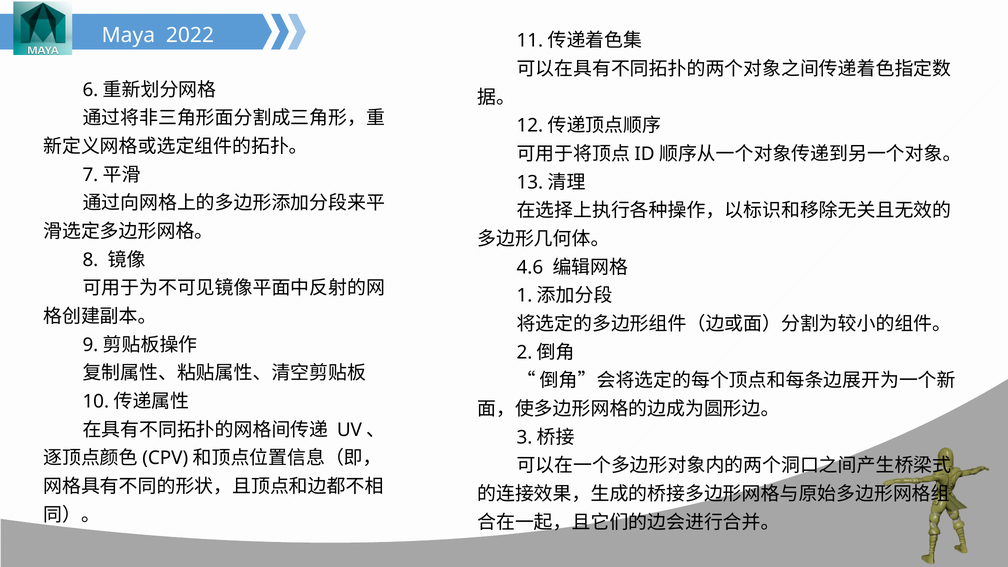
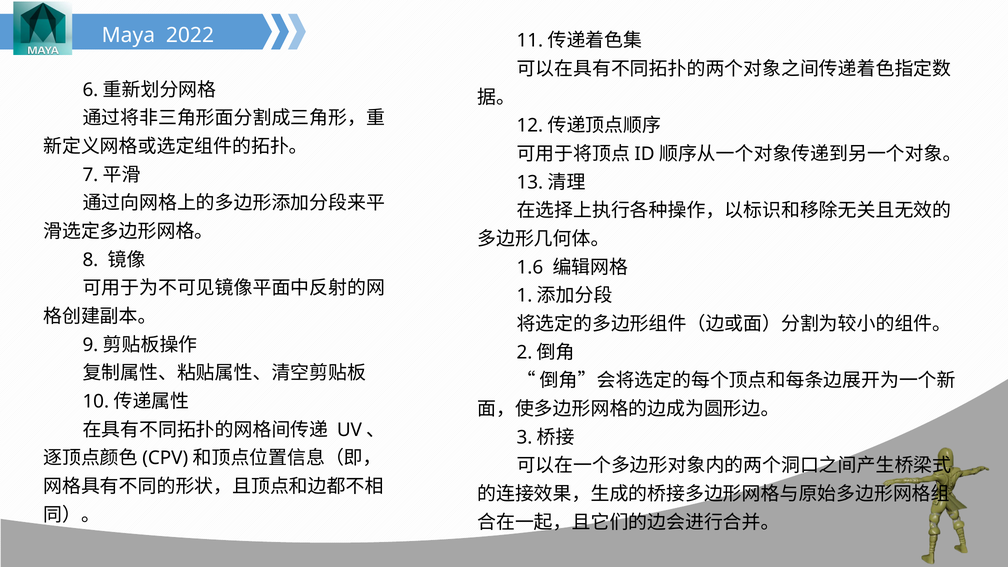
4.6: 4.6 -> 1.6
